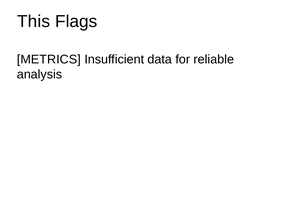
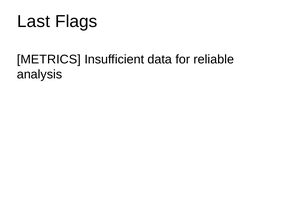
This: This -> Last
